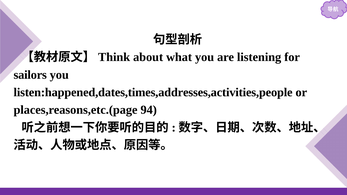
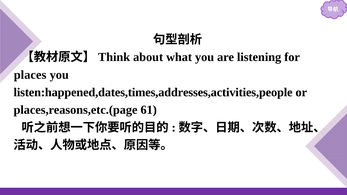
sailors: sailors -> places
94: 94 -> 61
